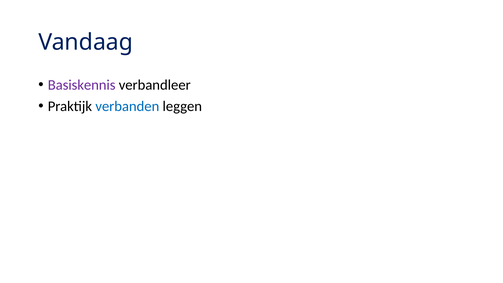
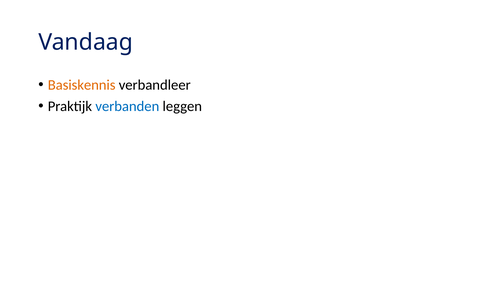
Basiskennis colour: purple -> orange
